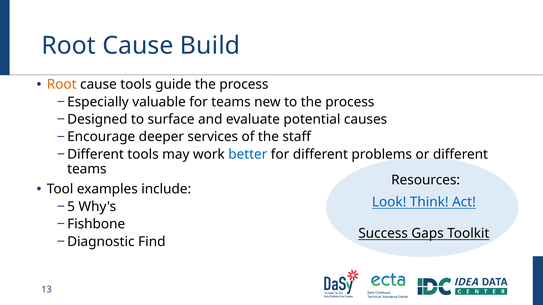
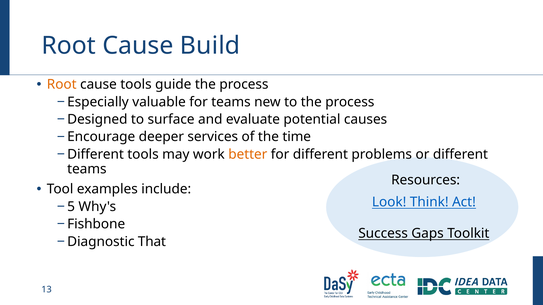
staff: staff -> time
better colour: blue -> orange
Find: Find -> That
